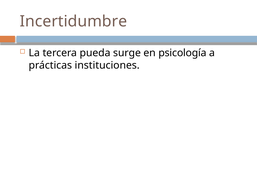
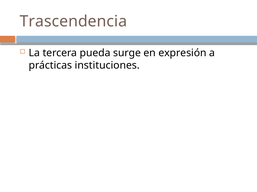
Incertidumbre: Incertidumbre -> Trascendencia
psicología: psicología -> expresión
